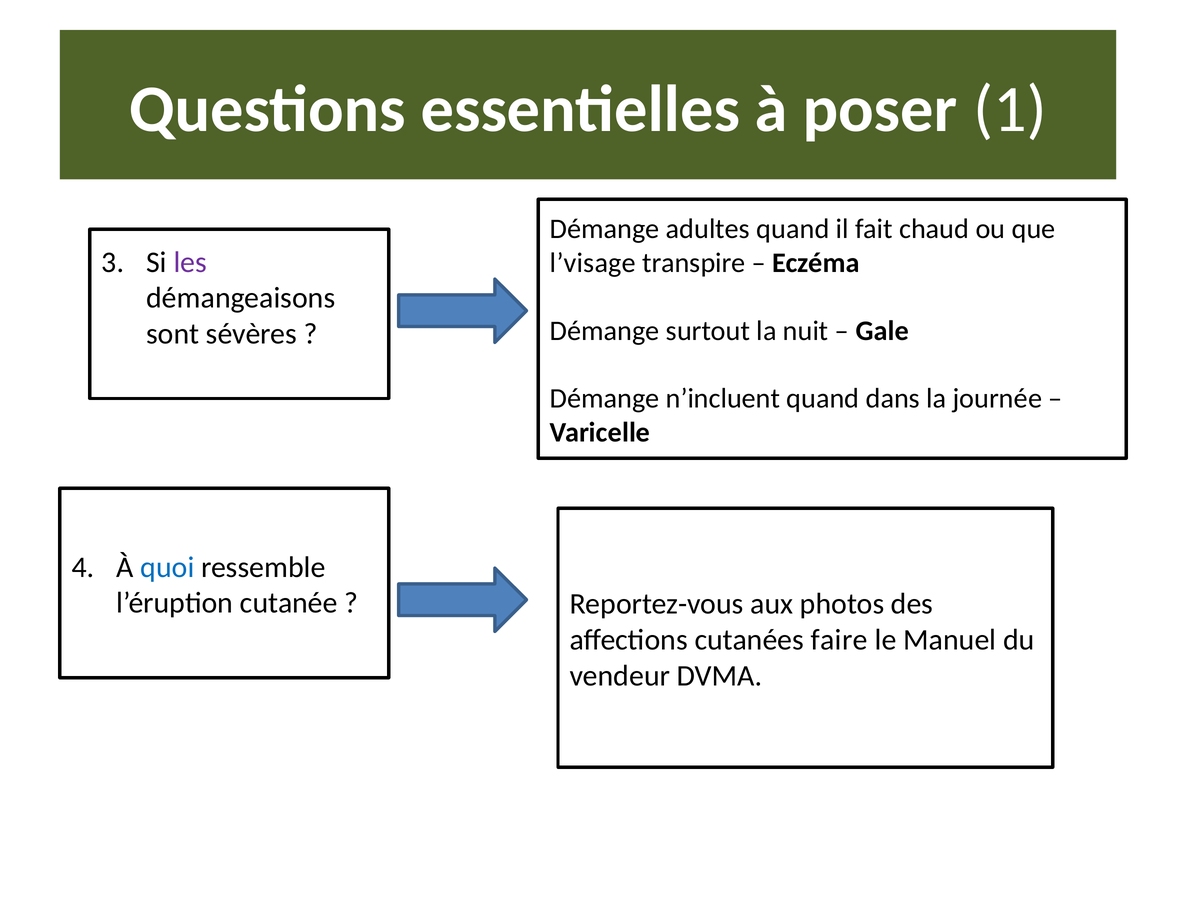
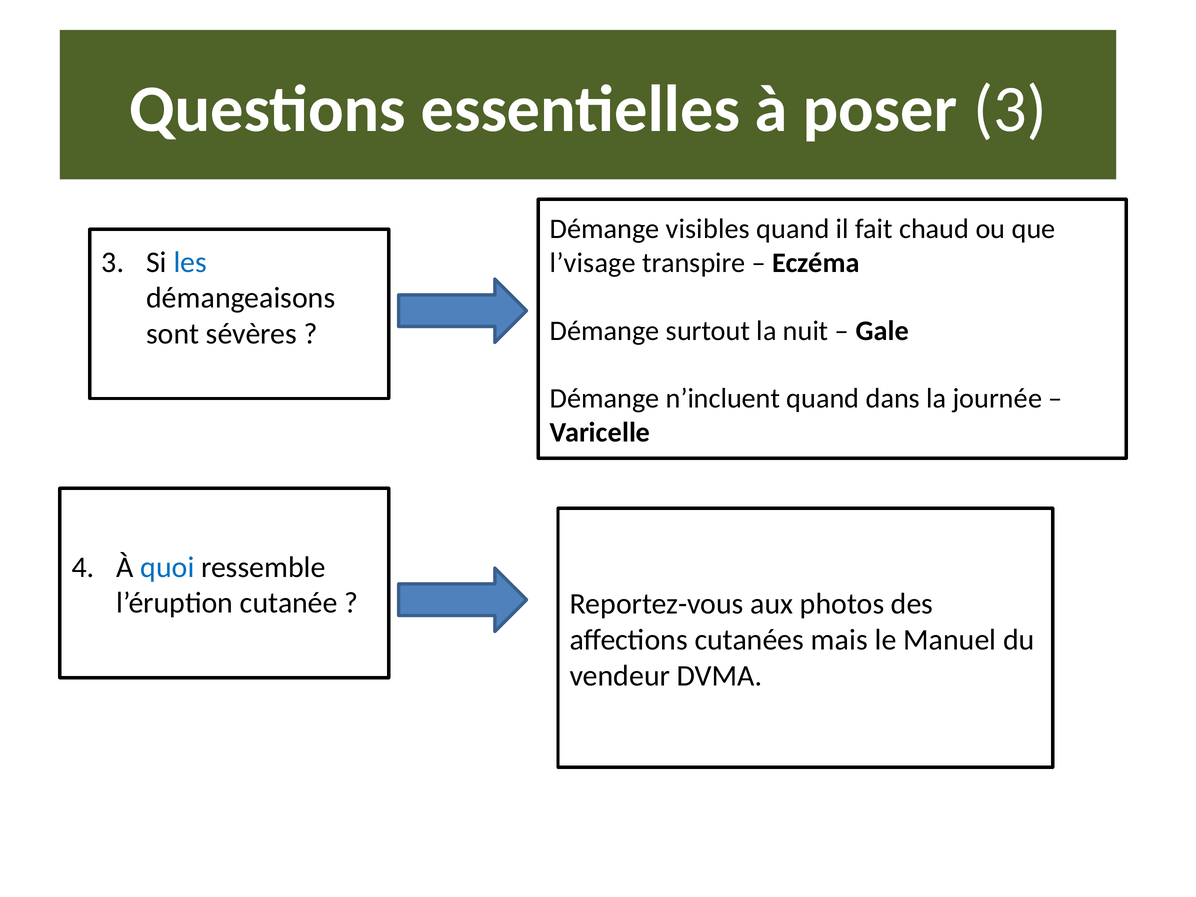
poser 1: 1 -> 3
adultes: adultes -> visibles
les colour: purple -> blue
faire: faire -> mais
